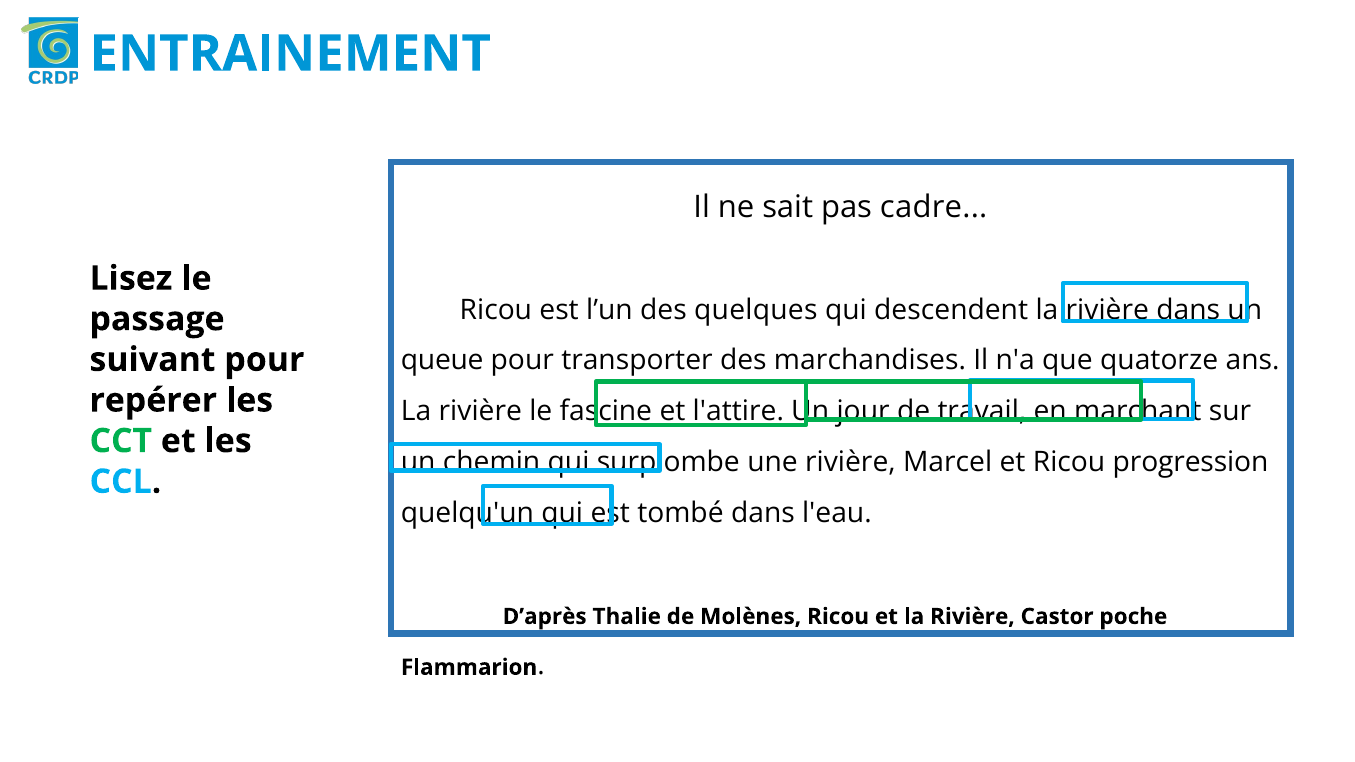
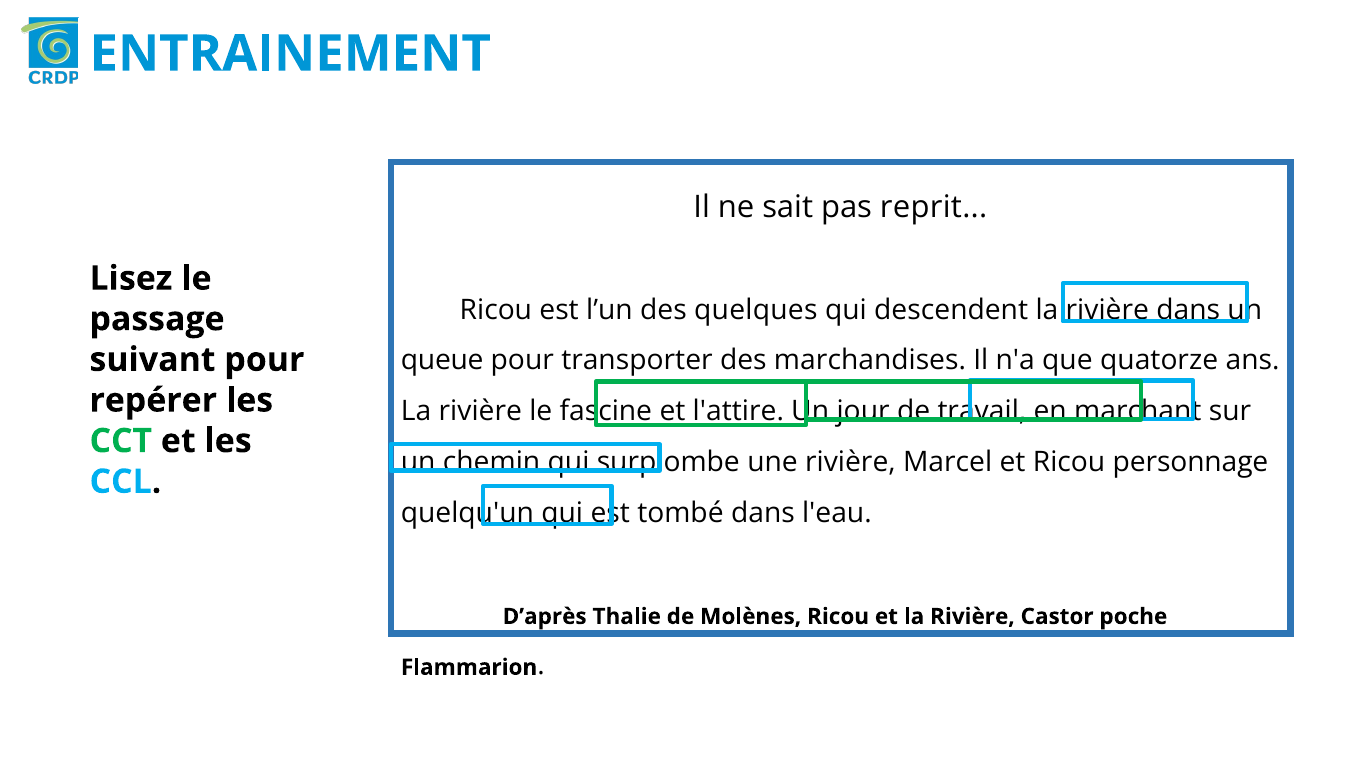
cadre: cadre -> reprit
progression: progression -> personnage
